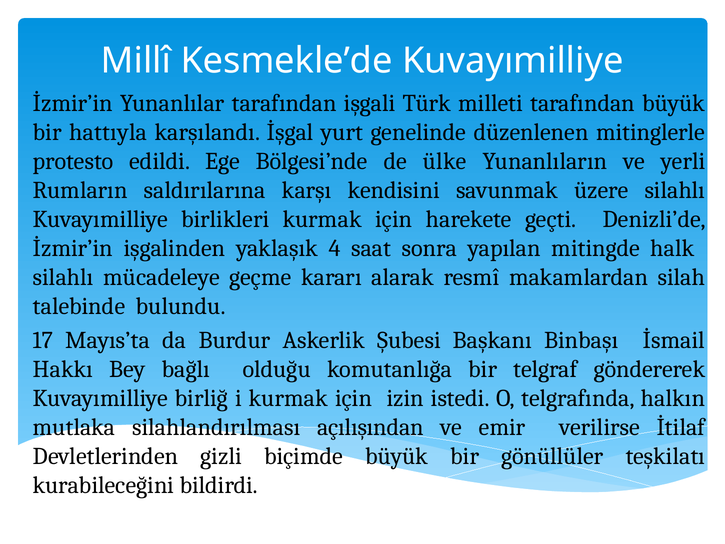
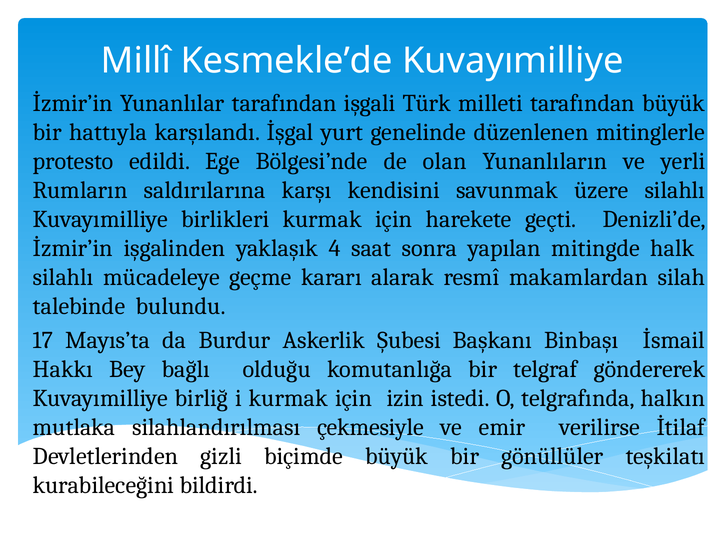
ülke: ülke -> olan
açılışından: açılışından -> çekmesiyle
